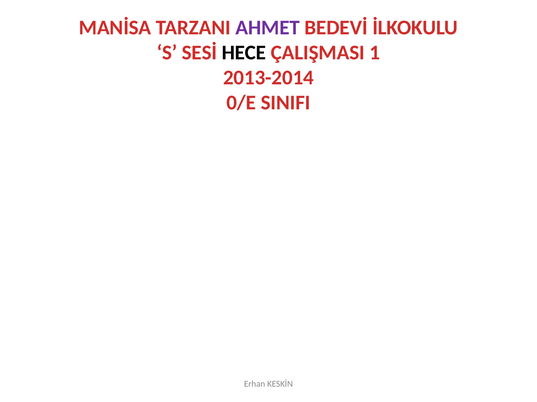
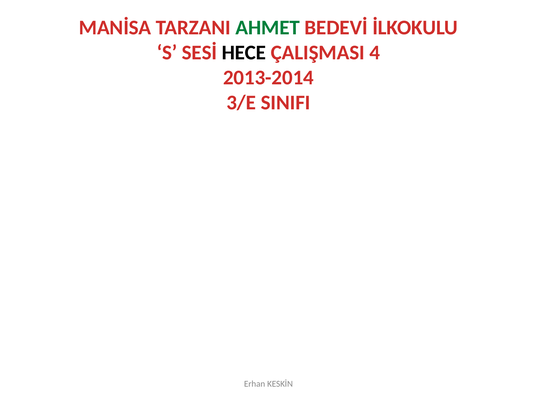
AHMET colour: purple -> green
1: 1 -> 4
0/E: 0/E -> 3/E
